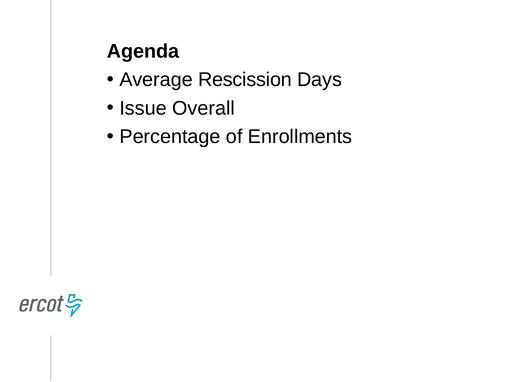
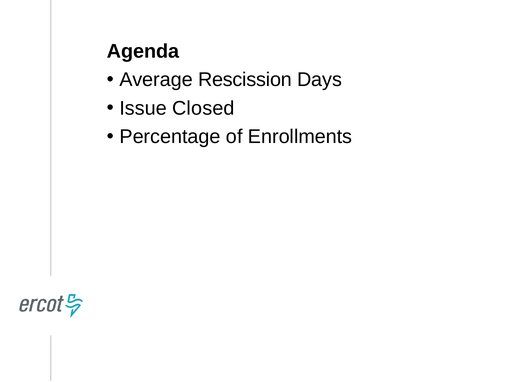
Overall: Overall -> Closed
